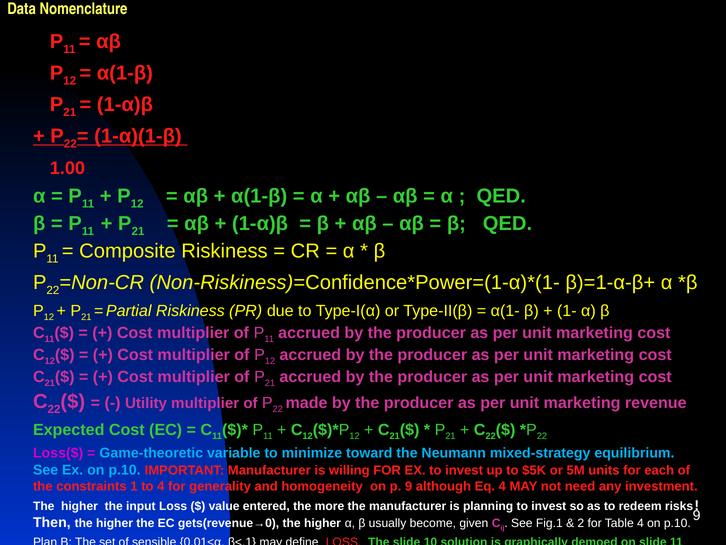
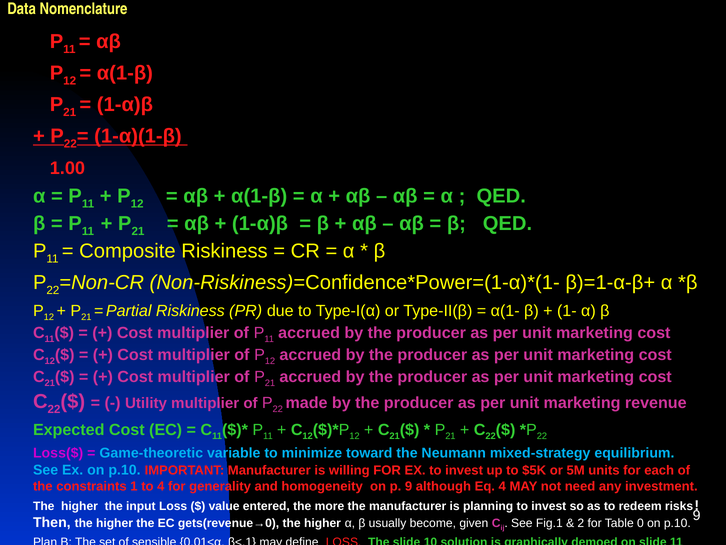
Table 4: 4 -> 0
